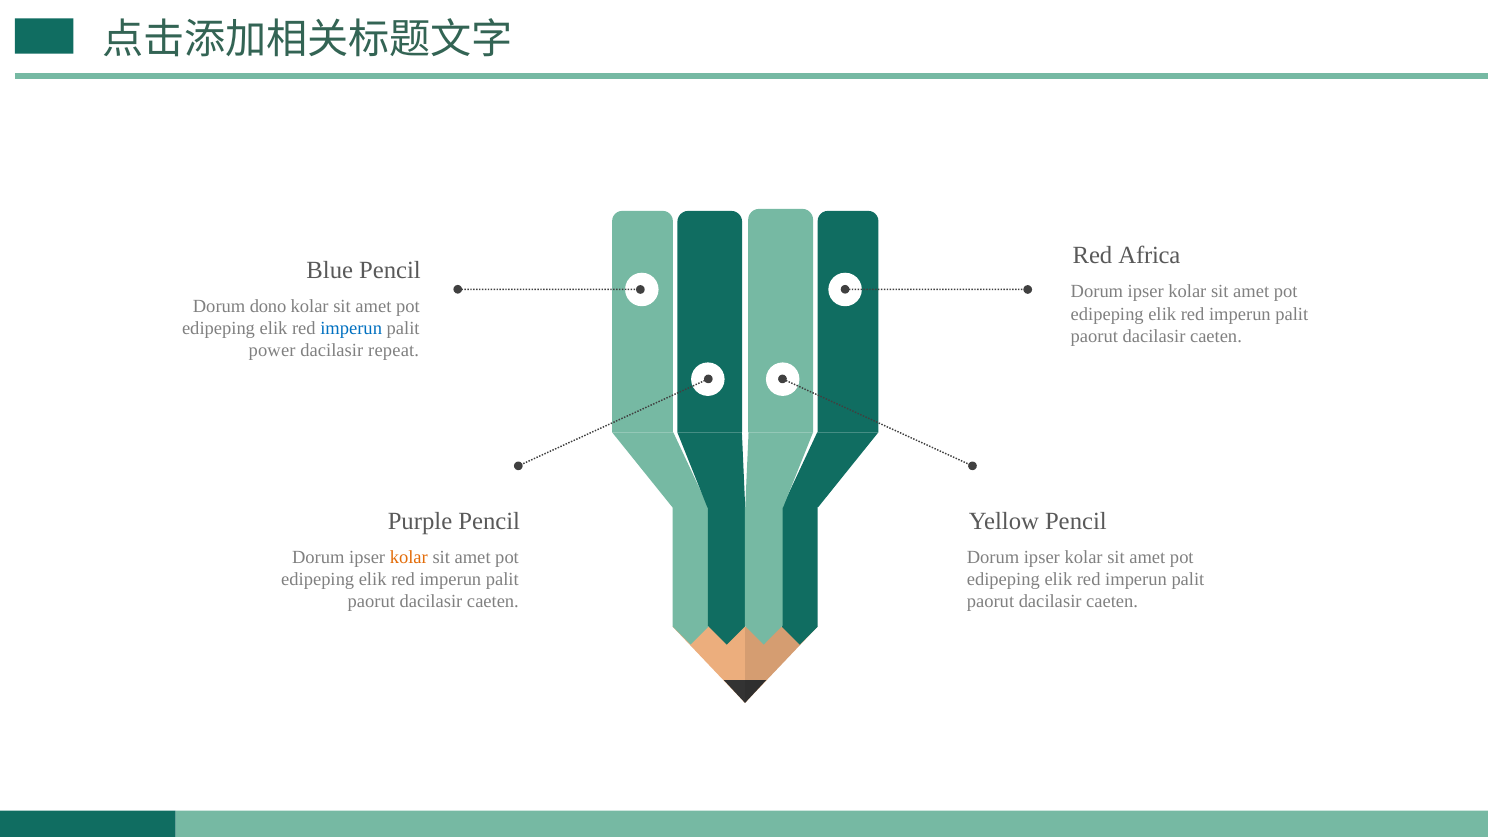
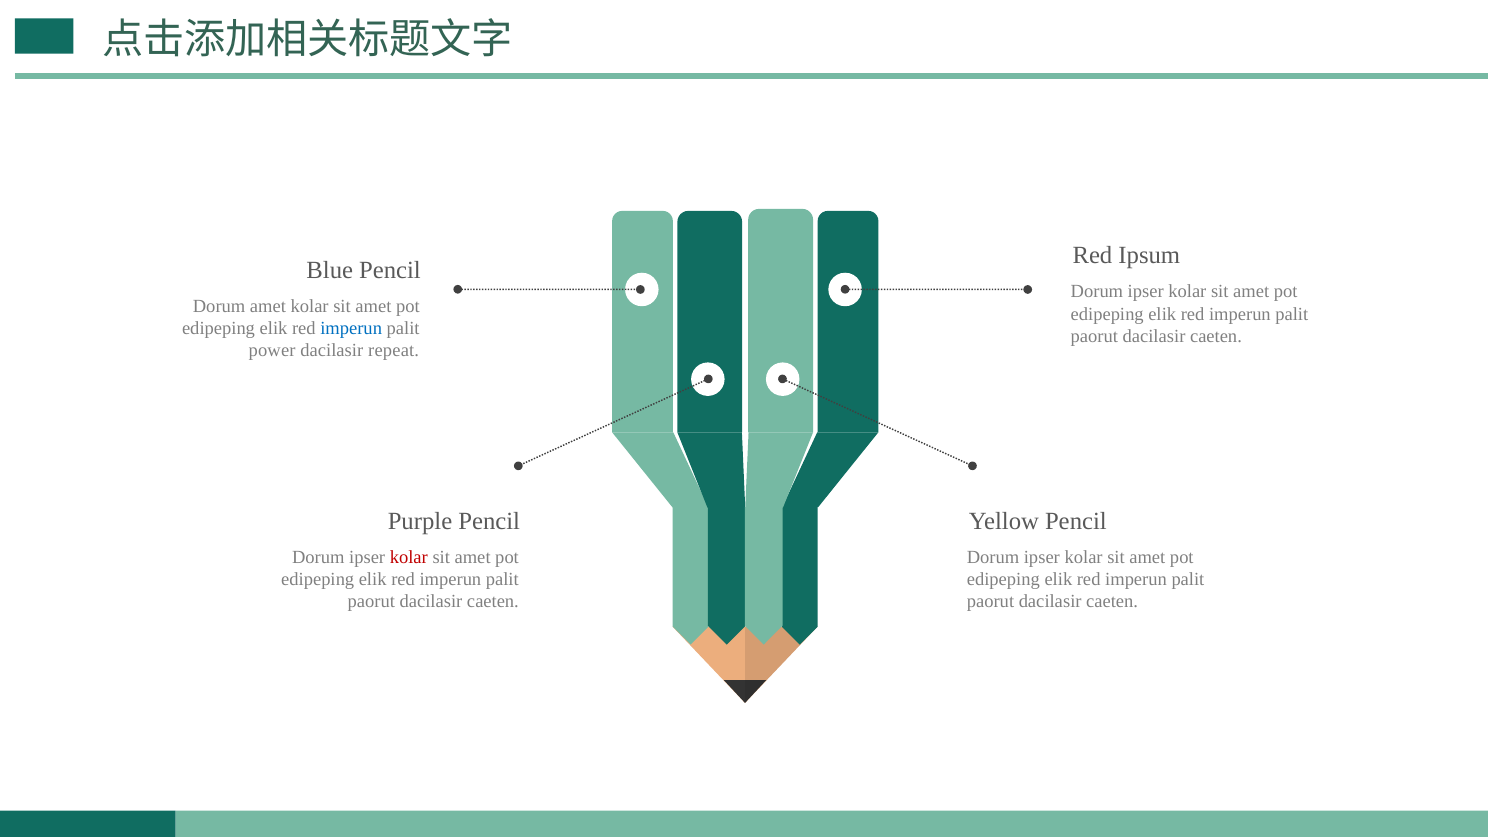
Africa: Africa -> Ipsum
Dorum dono: dono -> amet
kolar at (409, 557) colour: orange -> red
